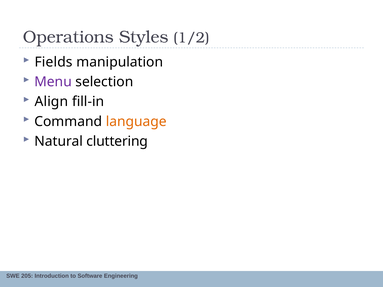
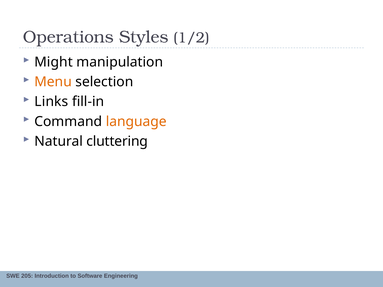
Fields: Fields -> Might
Menu colour: purple -> orange
Align: Align -> Links
